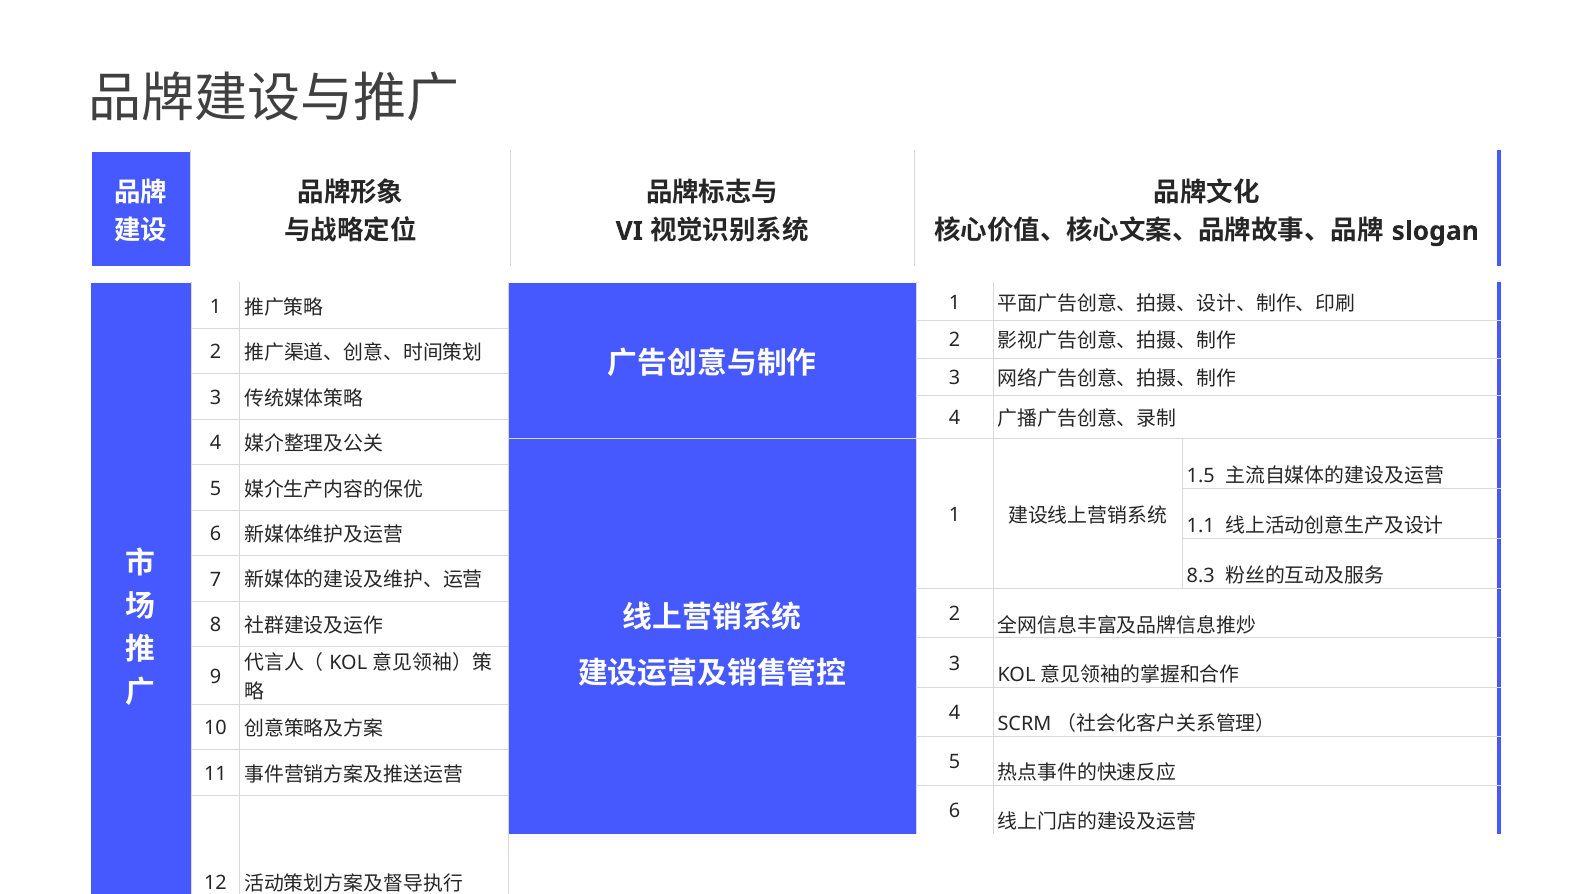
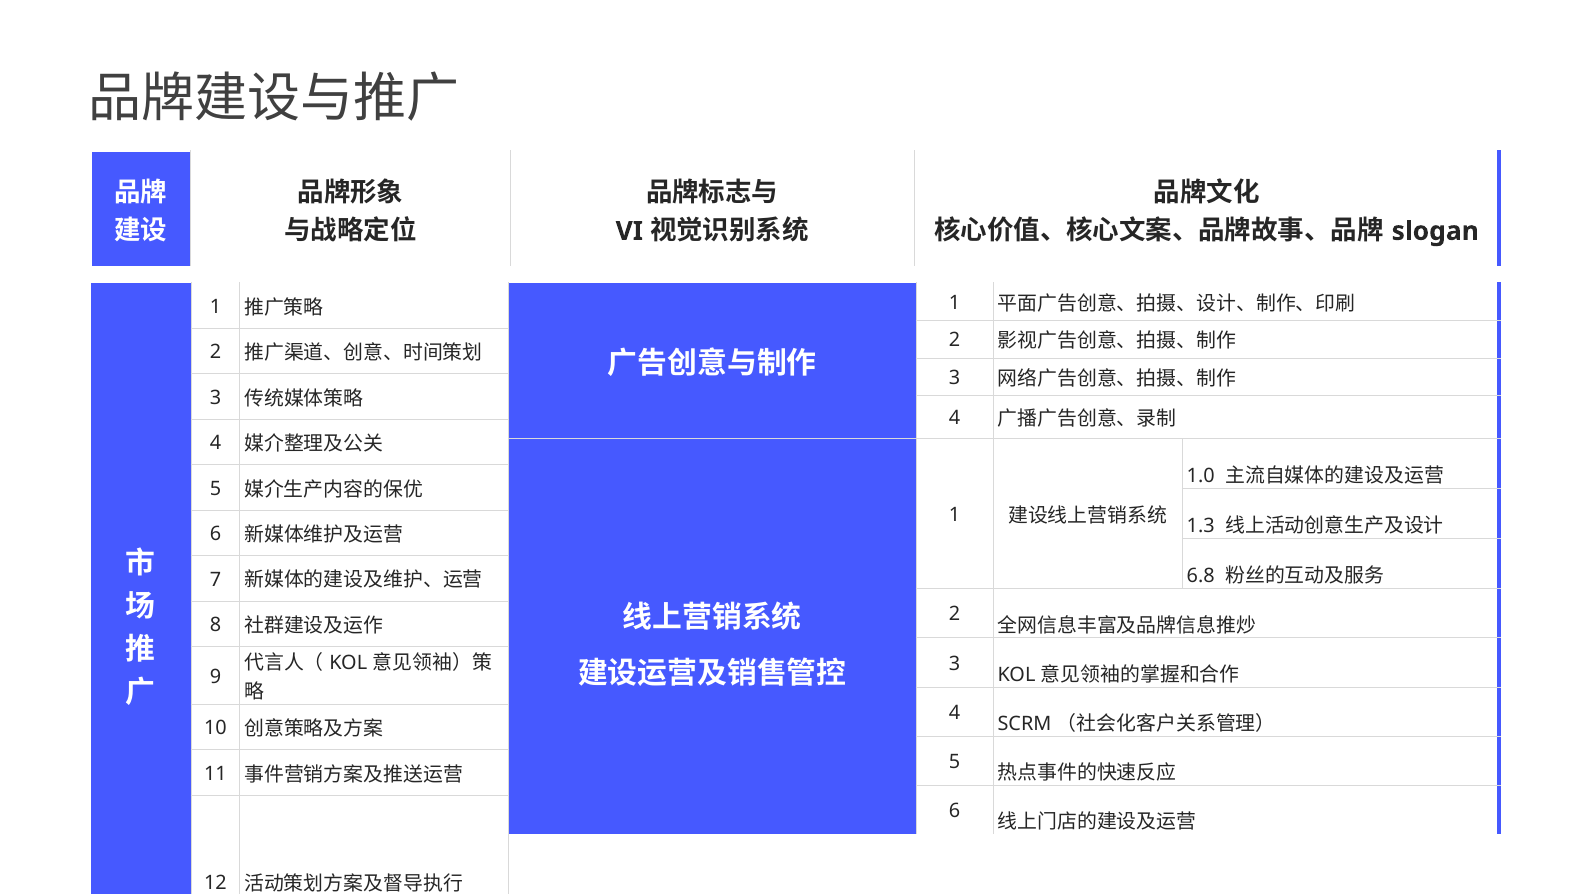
1.5: 1.5 -> 1.0
1.1: 1.1 -> 1.3
8.3: 8.3 -> 6.8
